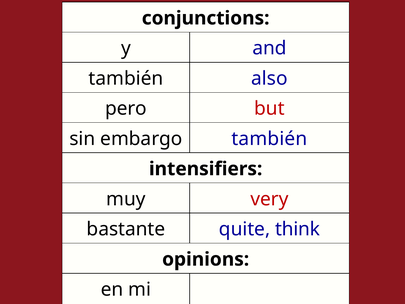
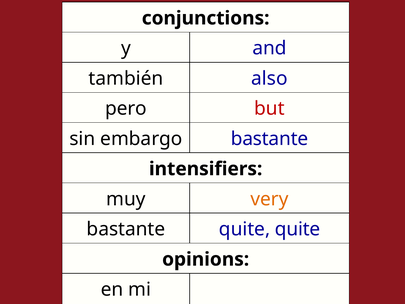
embargo también: también -> bastante
very colour: red -> orange
quite think: think -> quite
